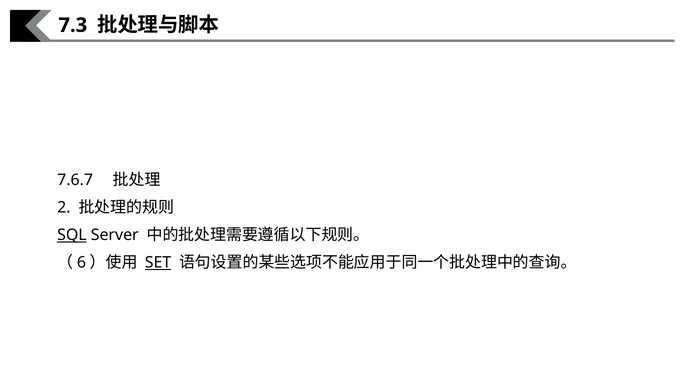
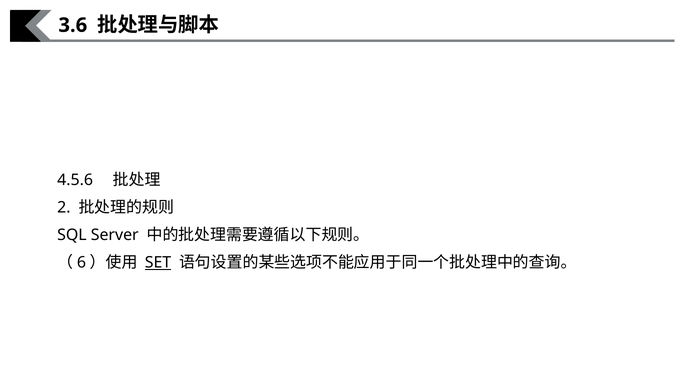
7.3: 7.3 -> 3.6
7.6.7: 7.6.7 -> 4.5.6
SQL underline: present -> none
